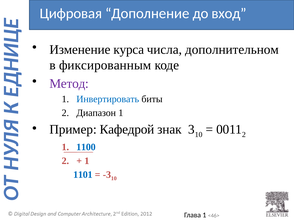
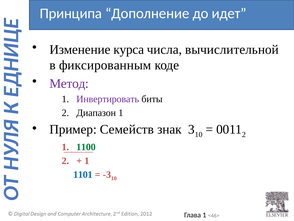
Цифровая: Цифровая -> Принципа
вход: вход -> идет
дополнительном: дополнительном -> вычислительной
Инвертировать colour: blue -> purple
Кафедрой: Кафедрой -> Семейств
1100 colour: blue -> green
